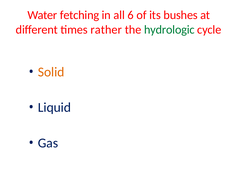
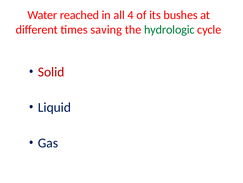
fetching: fetching -> reached
6: 6 -> 4
rather: rather -> saving
Solid colour: orange -> red
